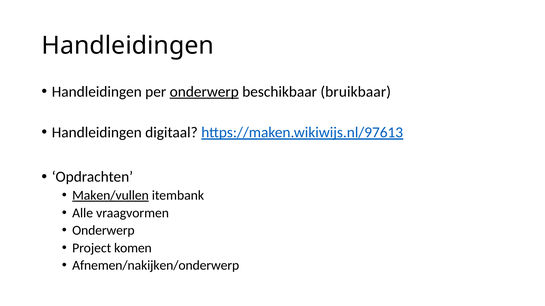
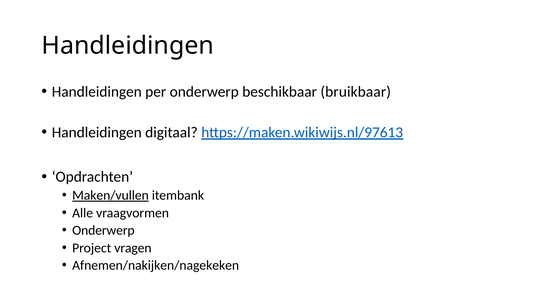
onderwerp at (204, 92) underline: present -> none
komen: komen -> vragen
Afnemen/nakijken/onderwerp: Afnemen/nakijken/onderwerp -> Afnemen/nakijken/nagekeken
